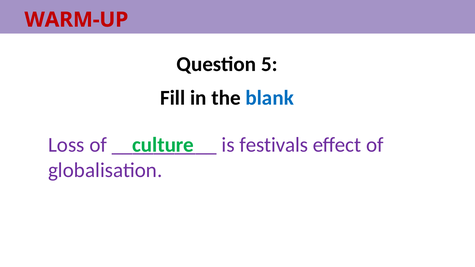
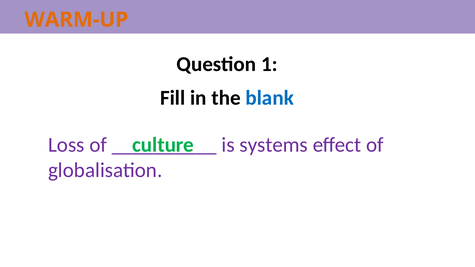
WARM-UP colour: red -> orange
5: 5 -> 1
festivals: festivals -> systems
